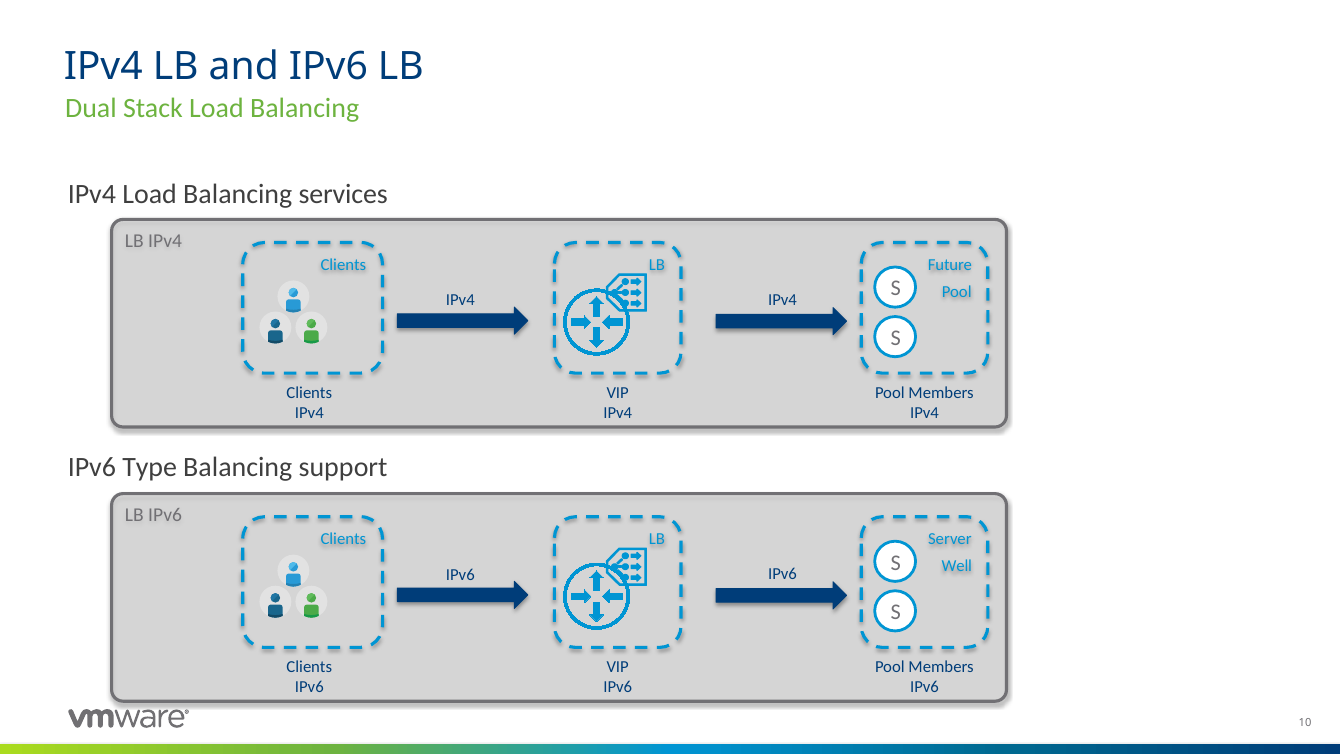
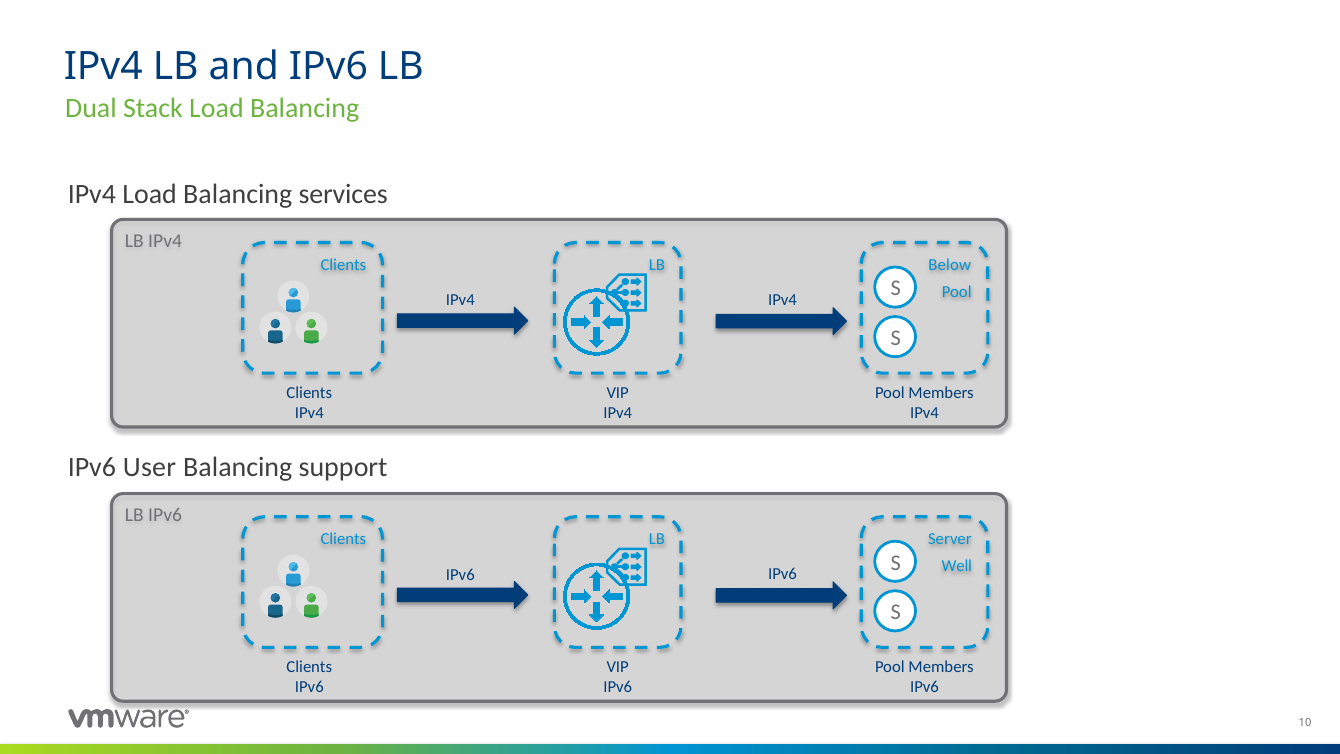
Future: Future -> Below
Type: Type -> User
